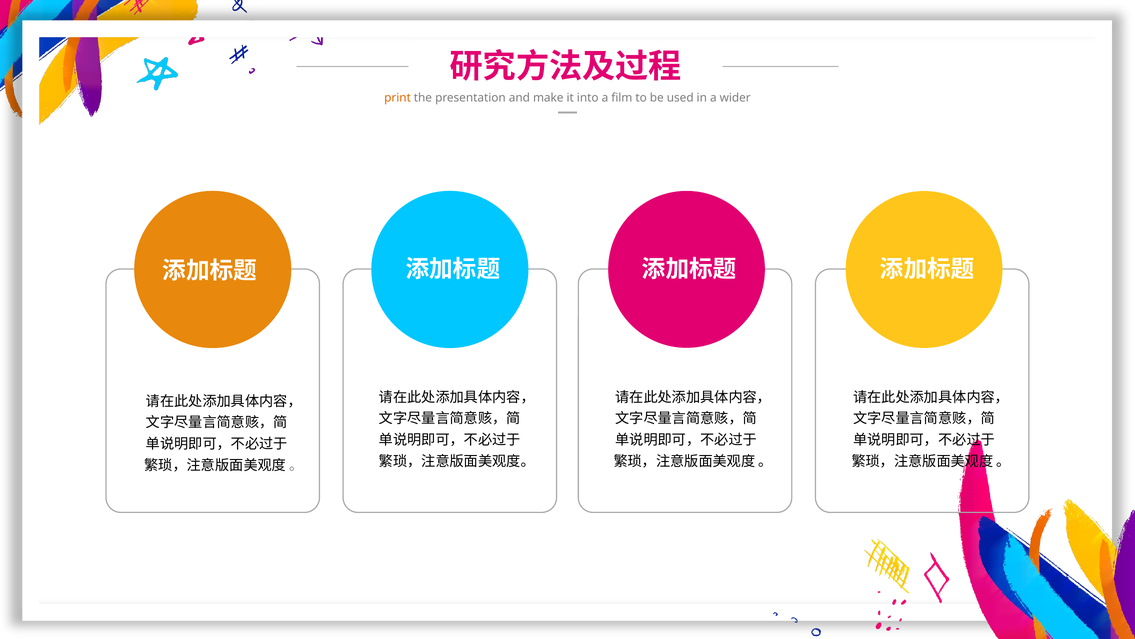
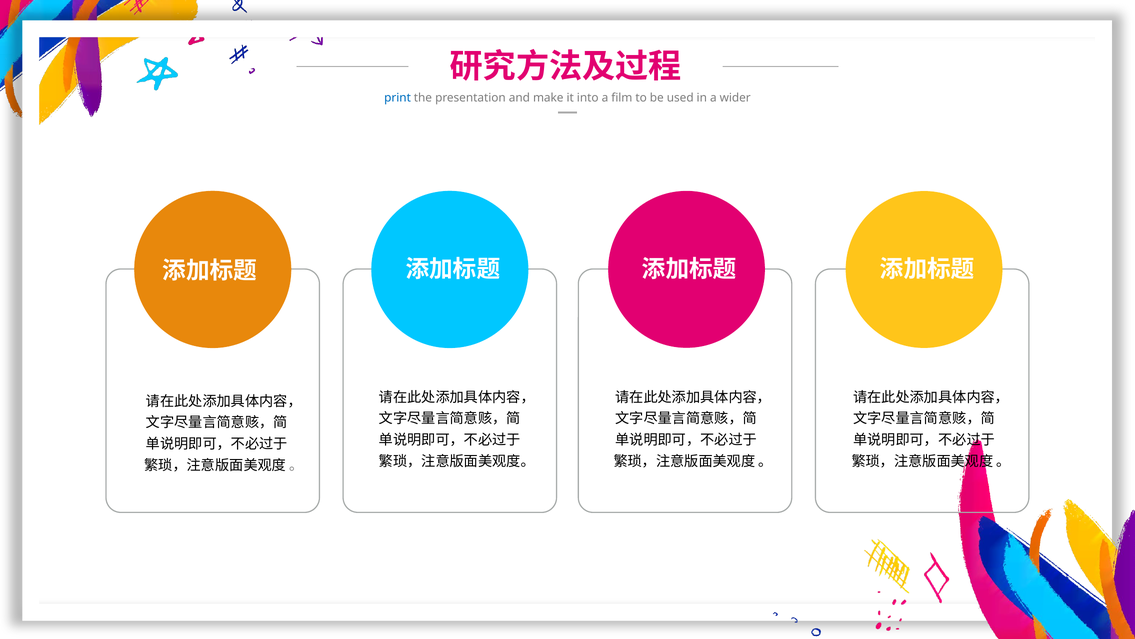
print colour: orange -> blue
